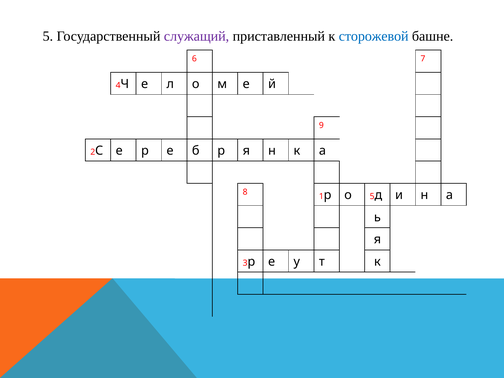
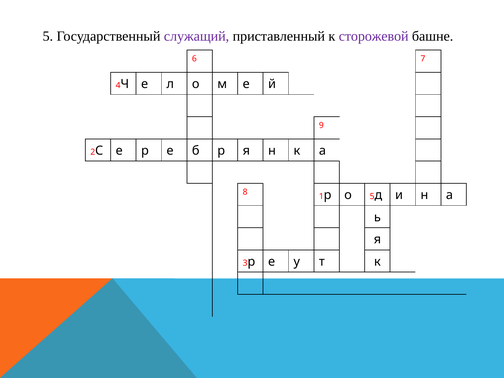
сторожевой colour: blue -> purple
